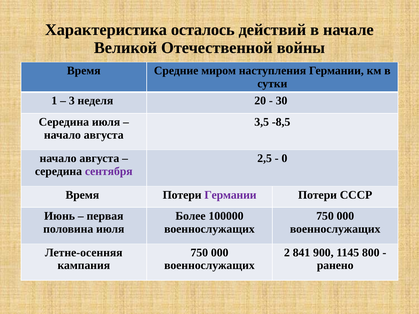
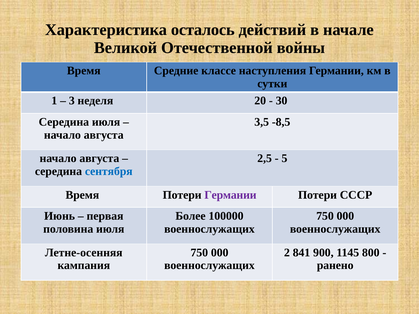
миром: миром -> классе
0: 0 -> 5
сентября colour: purple -> blue
